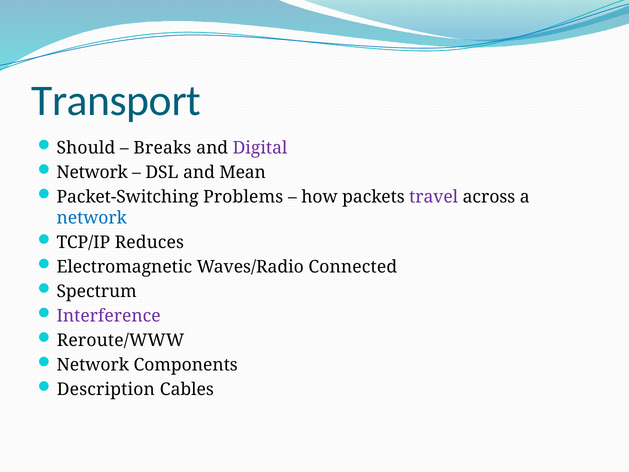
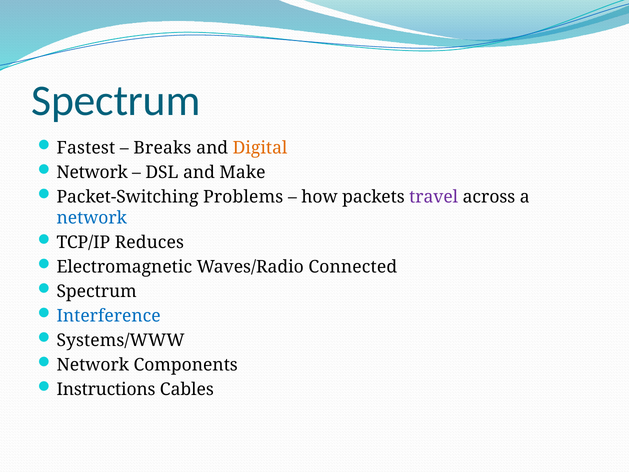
Transport at (116, 101): Transport -> Spectrum
Should: Should -> Fastest
Digital colour: purple -> orange
Mean: Mean -> Make
Interference colour: purple -> blue
Reroute/WWW: Reroute/WWW -> Systems/WWW
Description: Description -> Instructions
